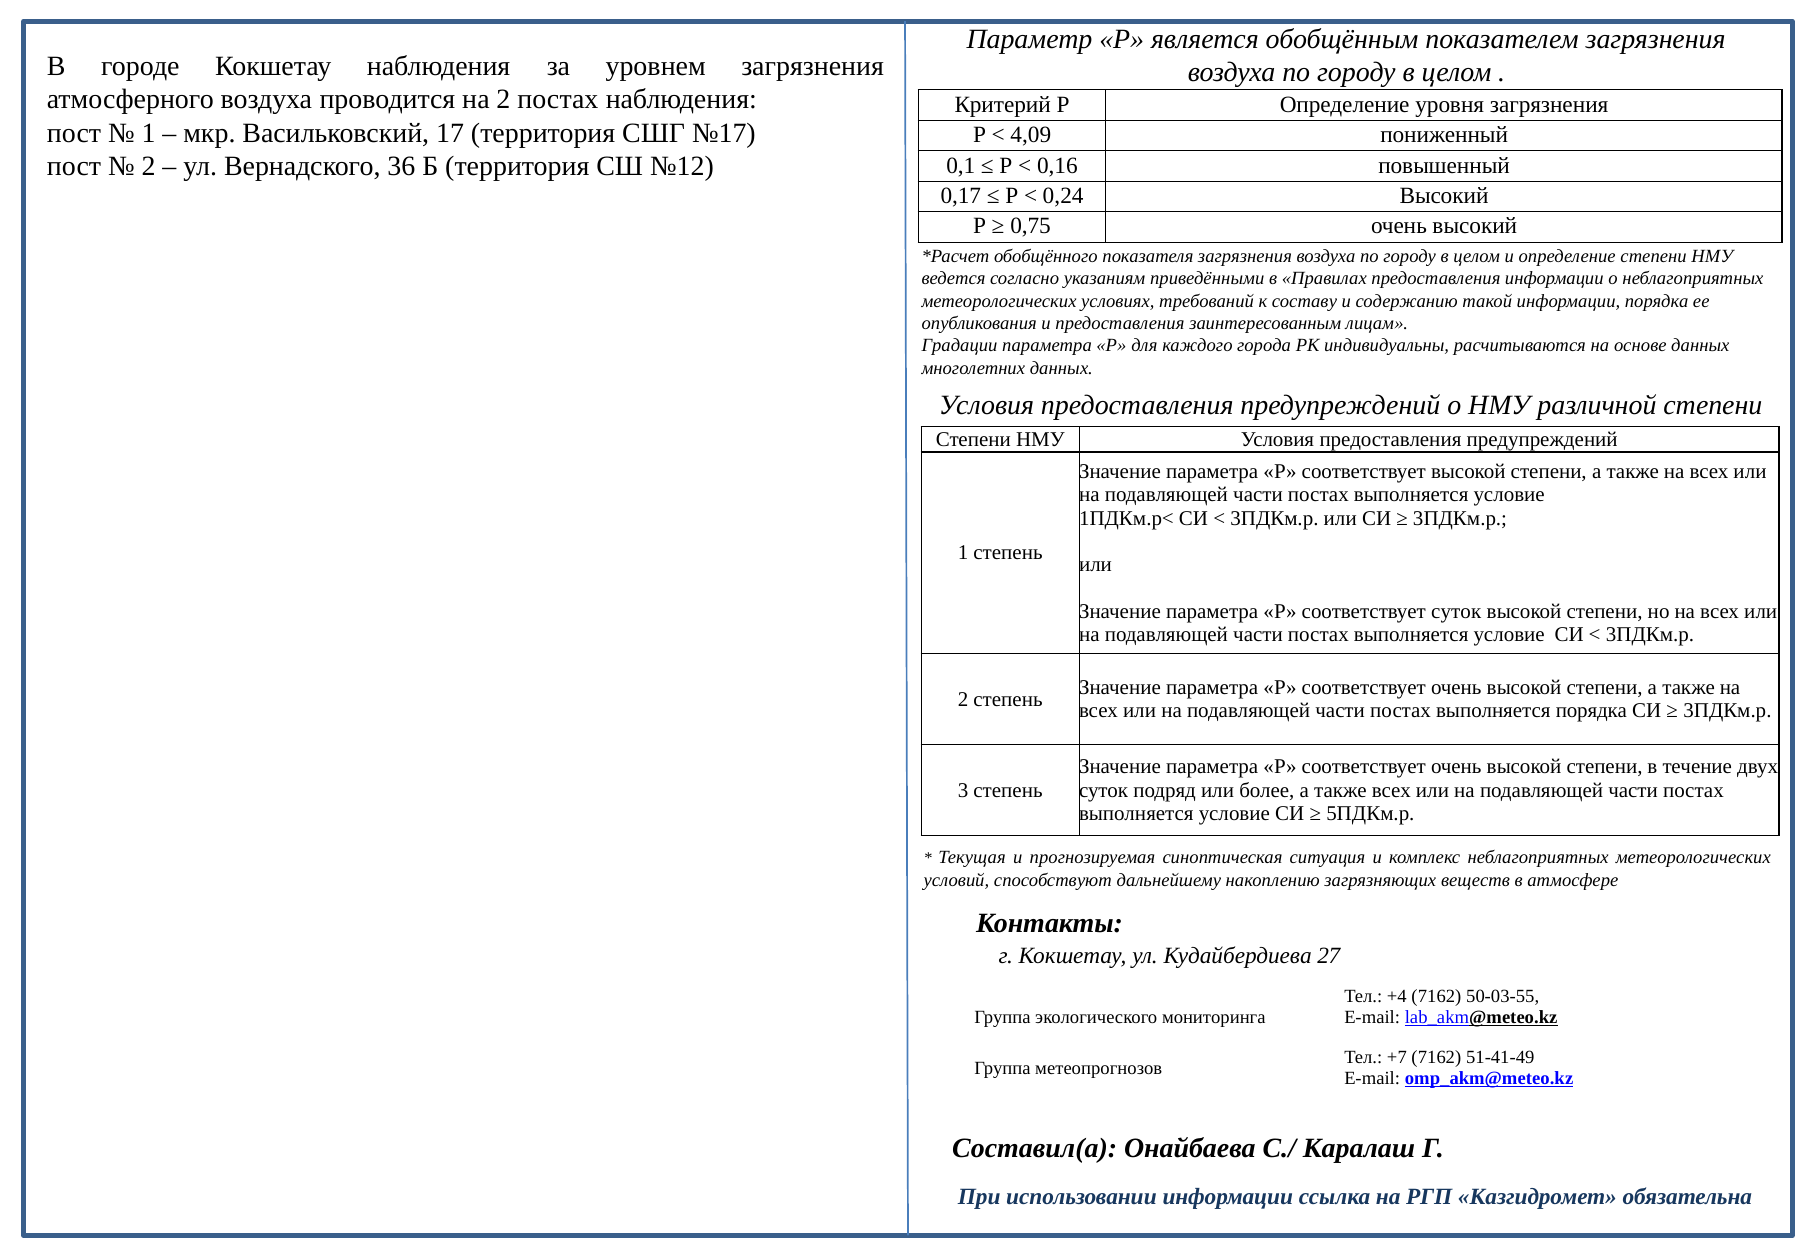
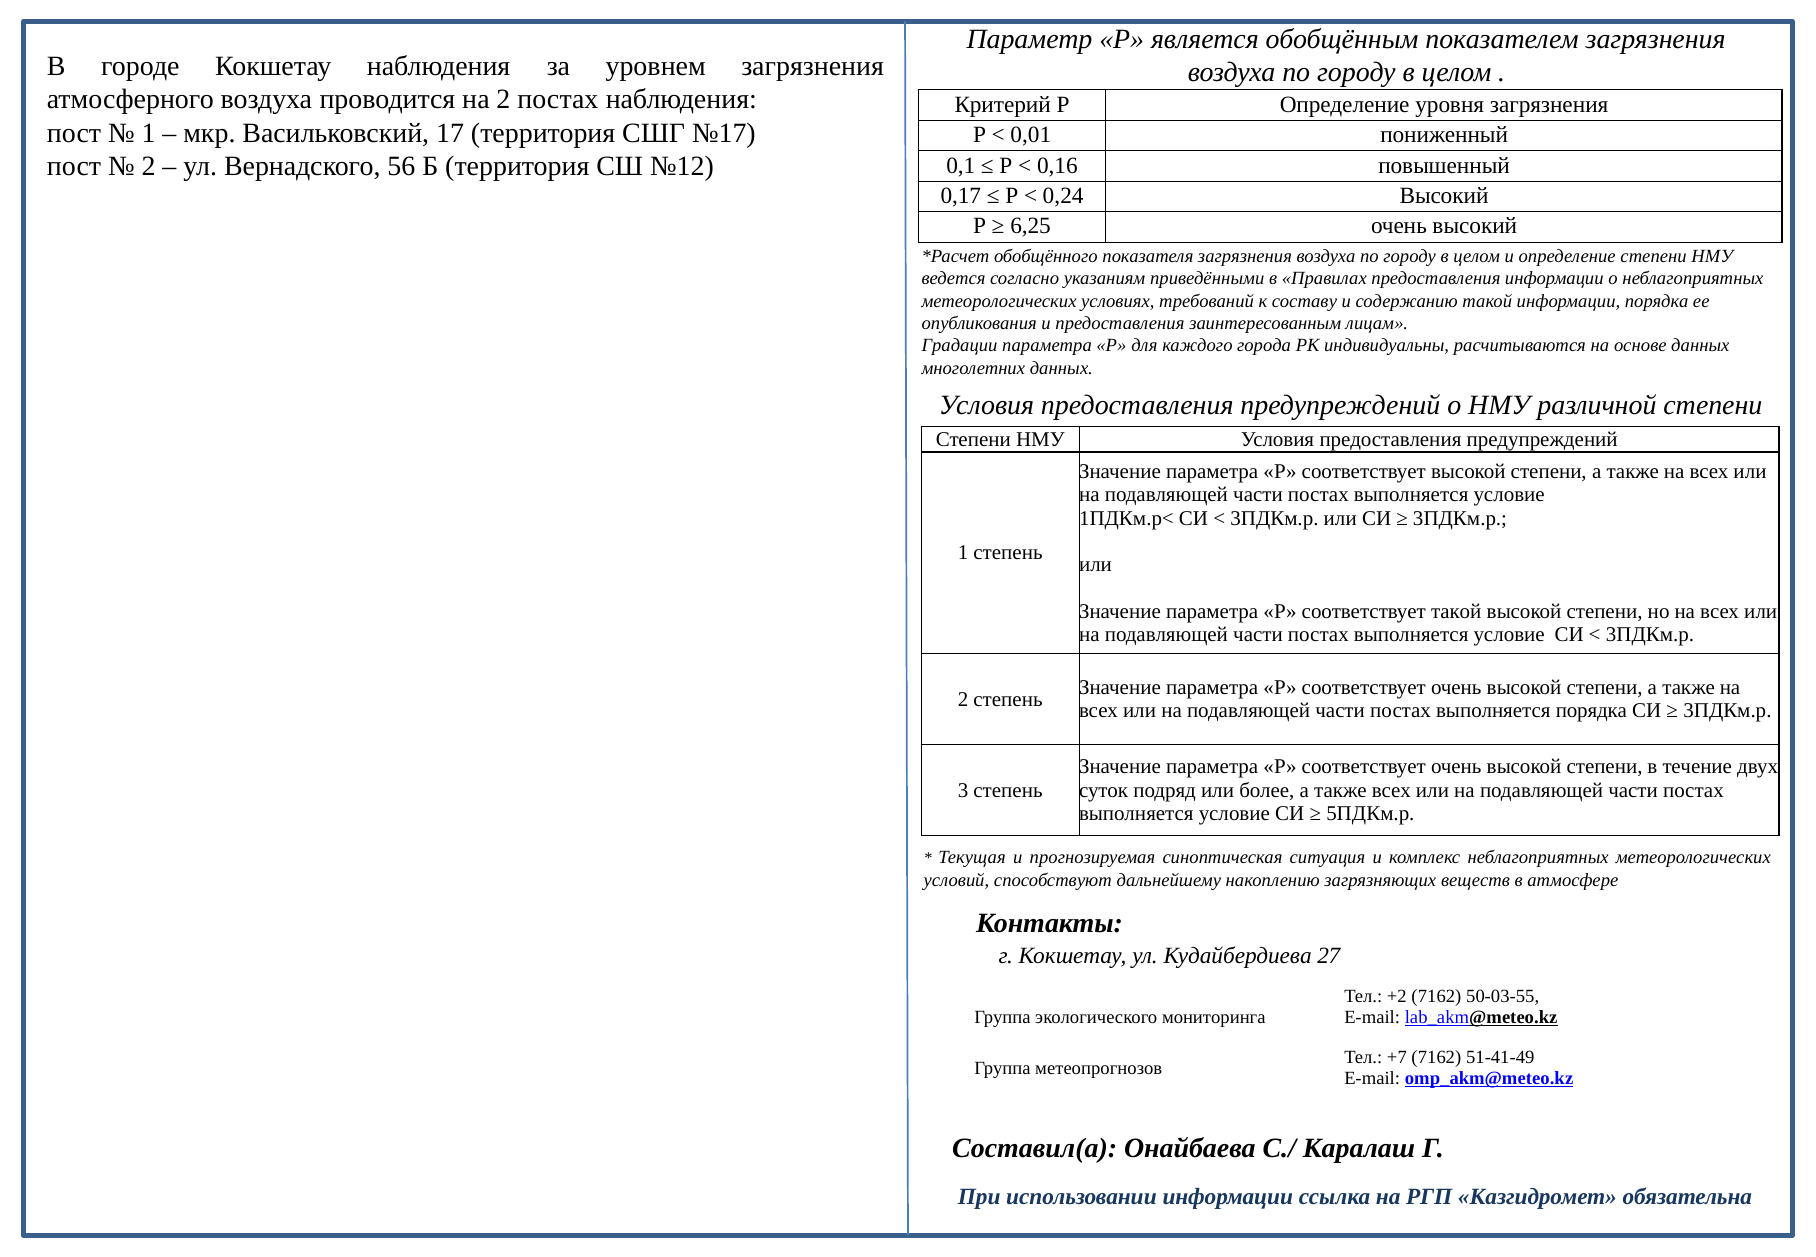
4,09: 4,09 -> 0,01
36: 36 -> 56
0,75: 0,75 -> 6,25
соответствует суток: суток -> такой
+4: +4 -> +2
